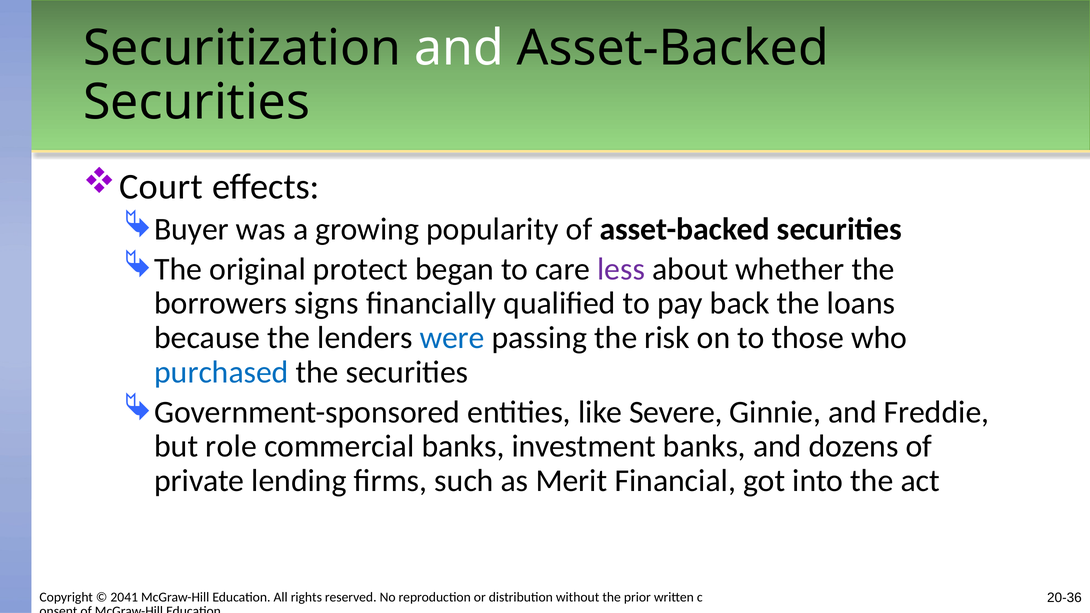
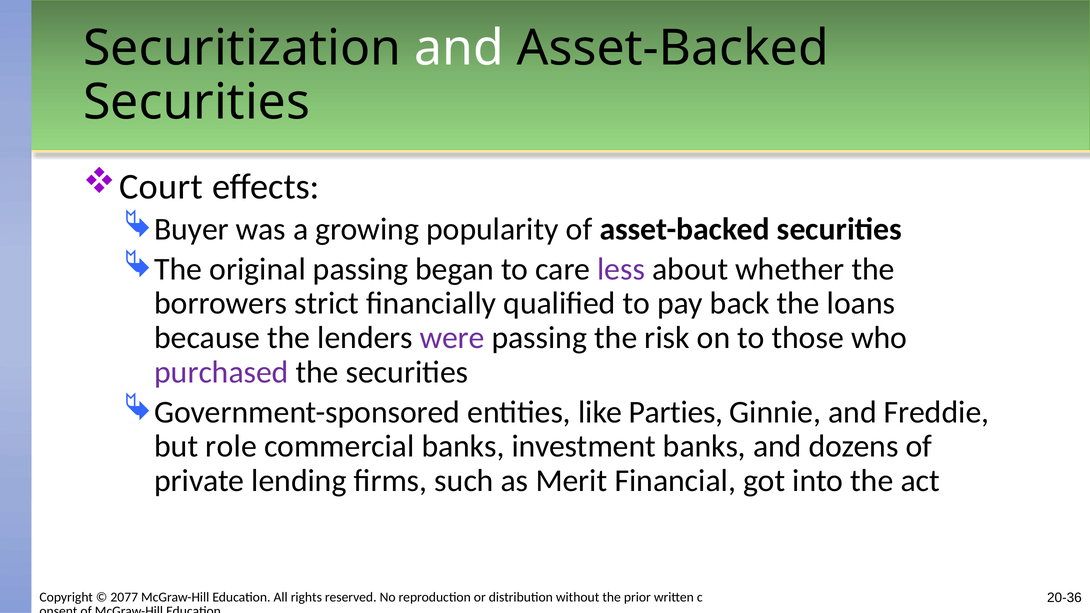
original protect: protect -> passing
signs: signs -> strict
were colour: blue -> purple
purchased colour: blue -> purple
Severe: Severe -> Parties
2041: 2041 -> 2077
